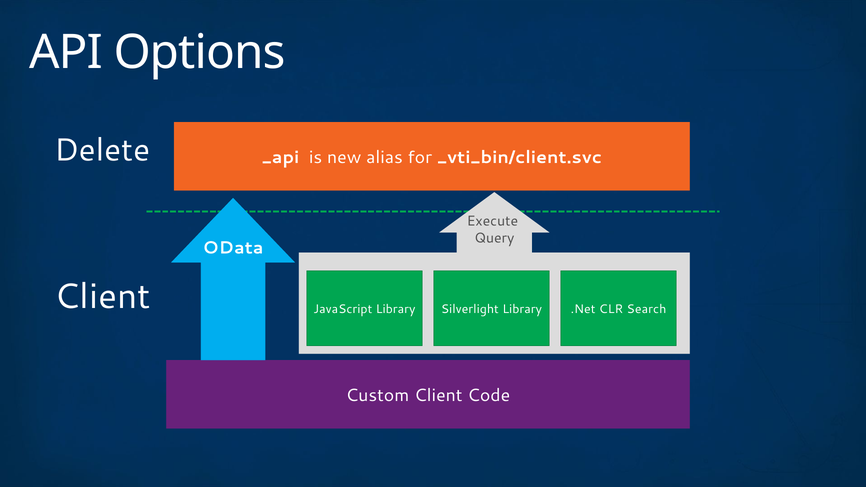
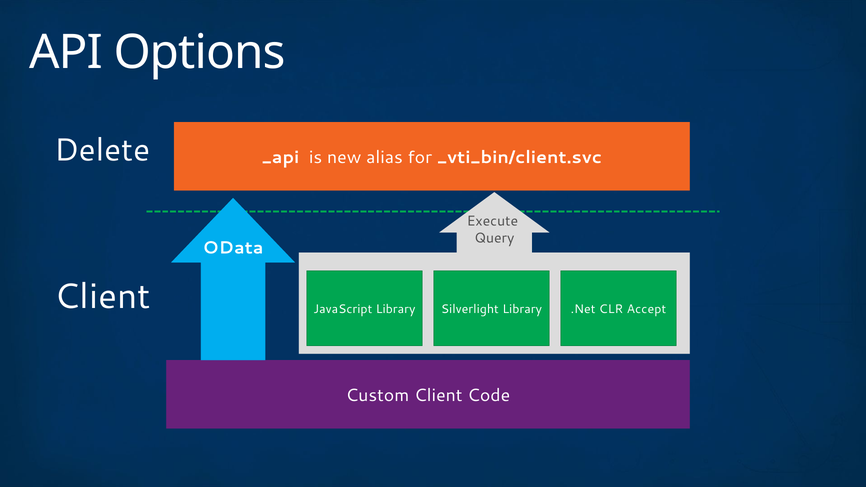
Search: Search -> Accept
